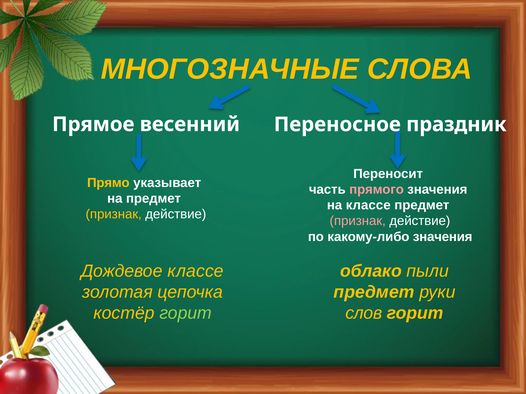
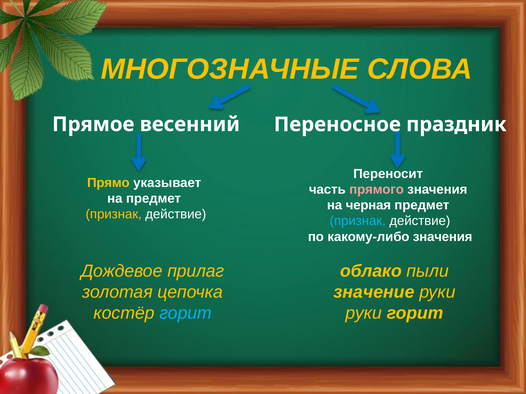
на классе: классе -> черная
признак at (358, 221) colour: pink -> light blue
Дождевое классе: классе -> прилаг
предмет at (374, 292): предмет -> значение
горит at (186, 313) colour: light green -> light blue
слов at (364, 313): слов -> руки
